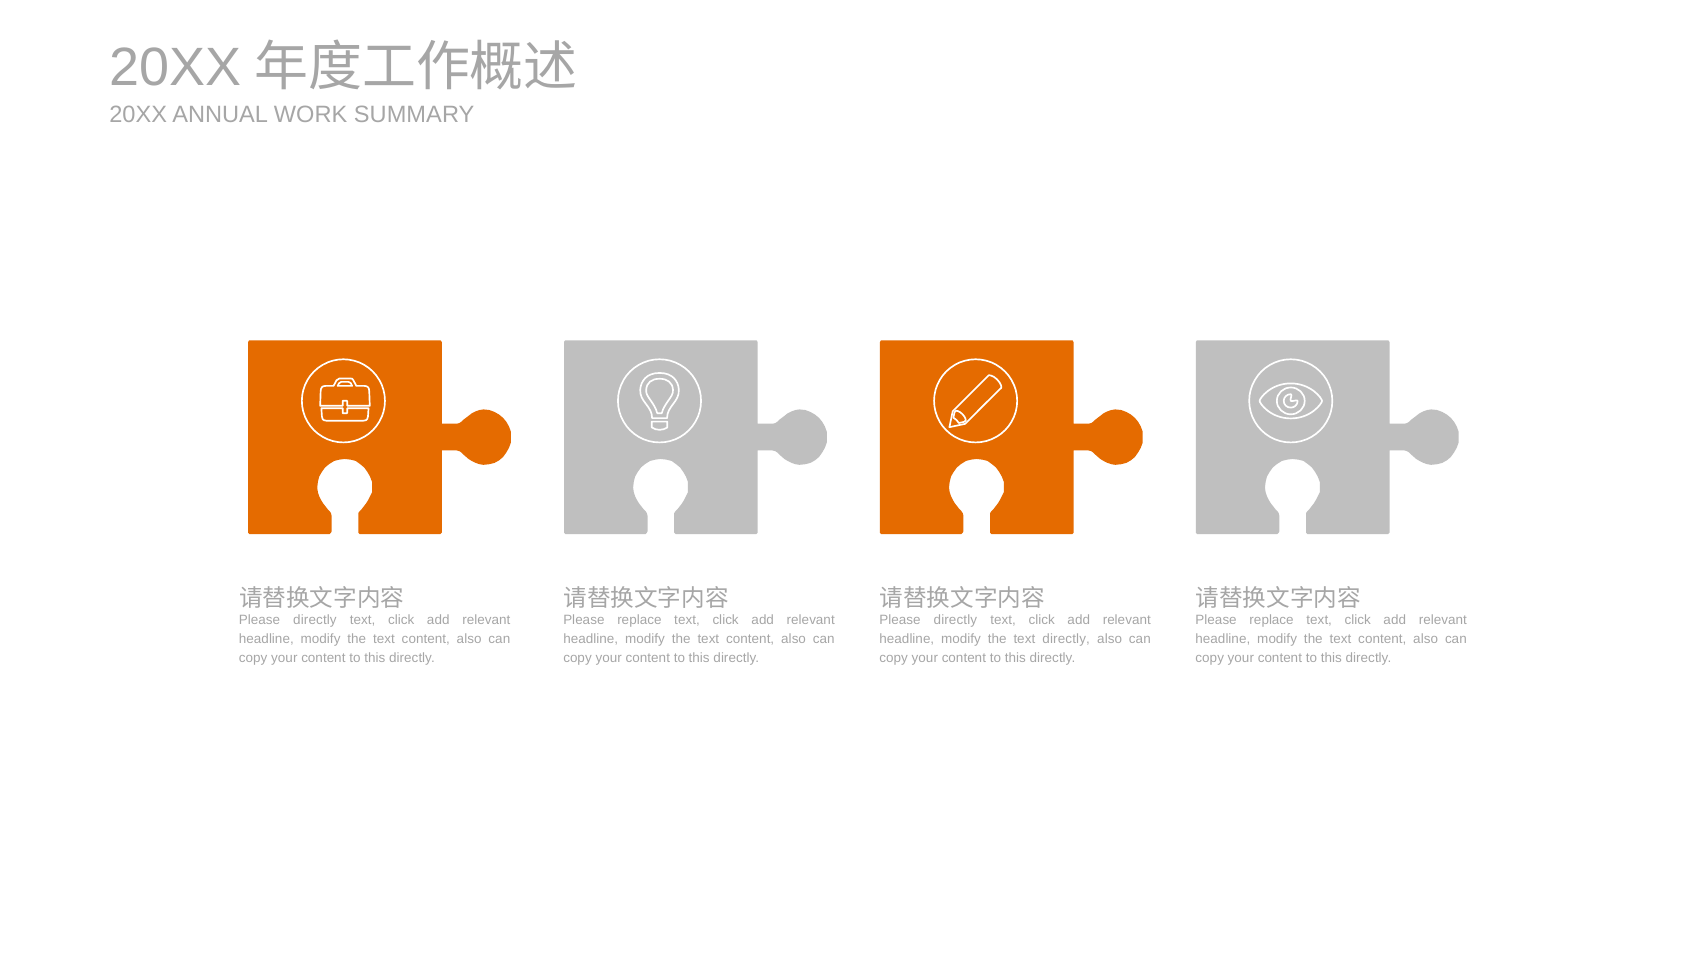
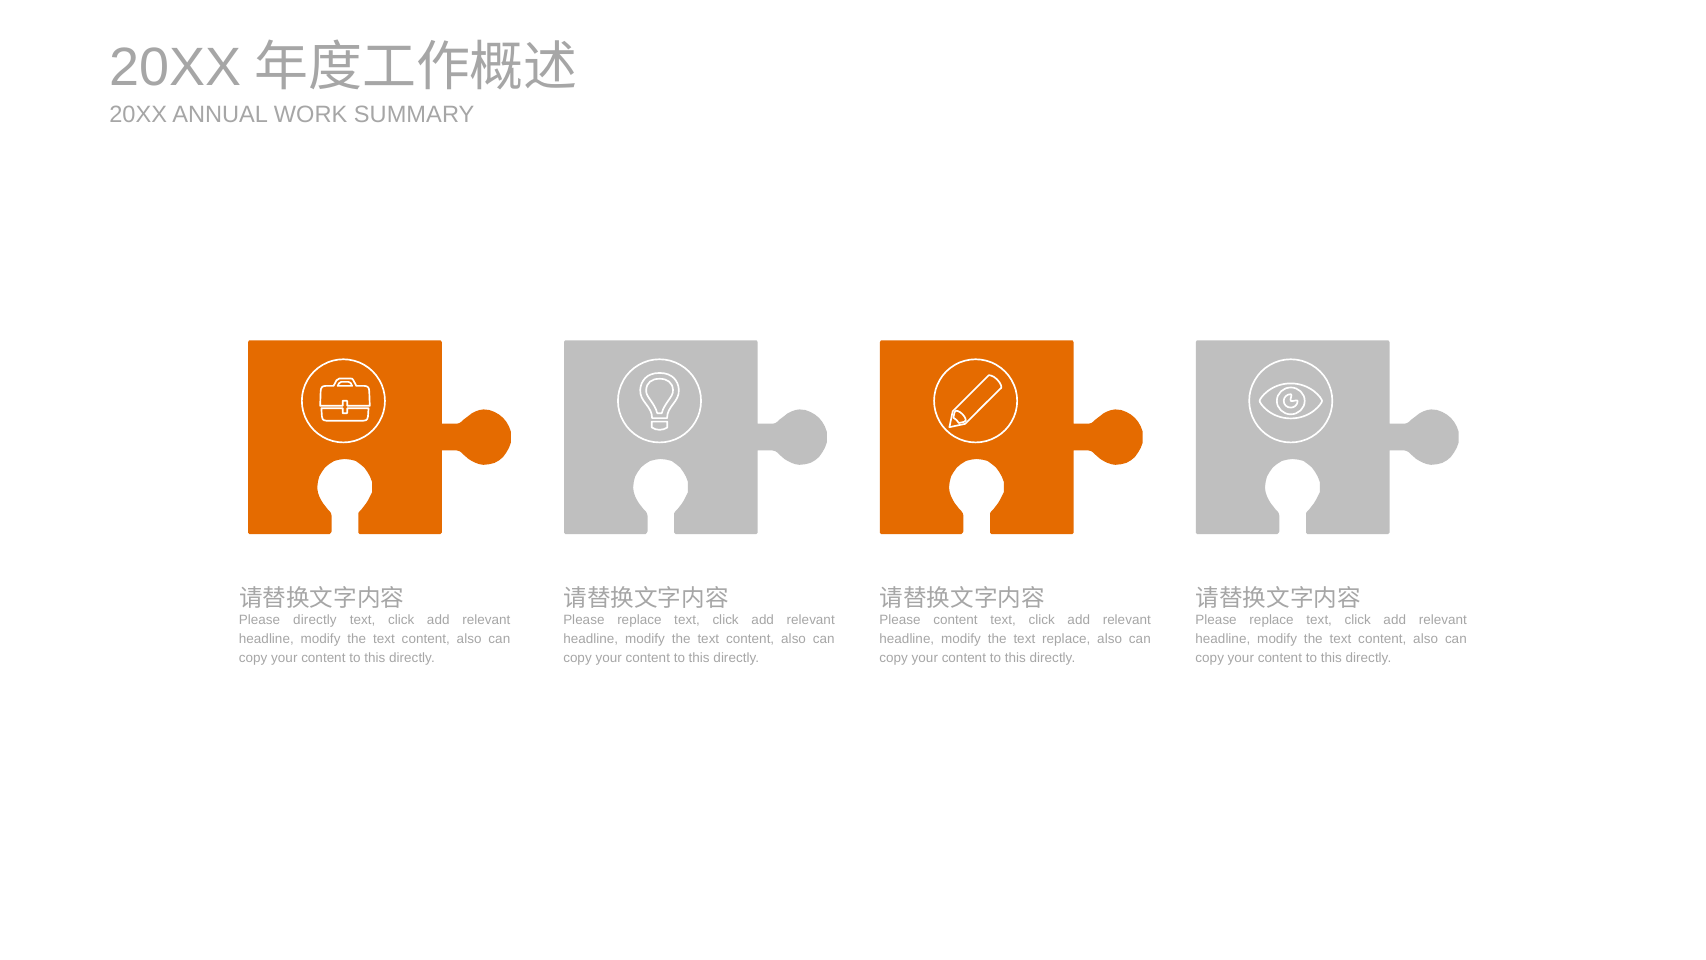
directly at (955, 619): directly -> content
text directly: directly -> replace
